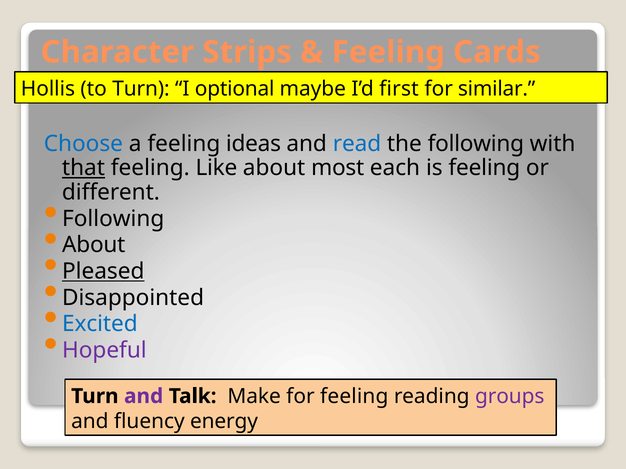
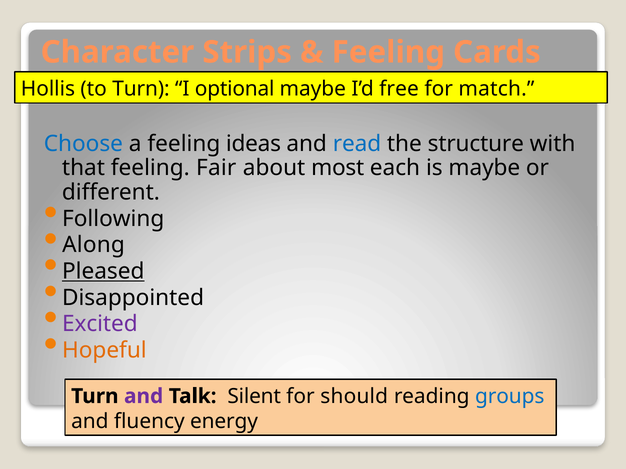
first: first -> free
similar: similar -> match
the following: following -> structure
that underline: present -> none
Like: Like -> Fair
is feeling: feeling -> maybe
About at (94, 245): About -> Along
Excited colour: blue -> purple
Hopeful colour: purple -> orange
Make: Make -> Silent
for feeling: feeling -> should
groups colour: purple -> blue
